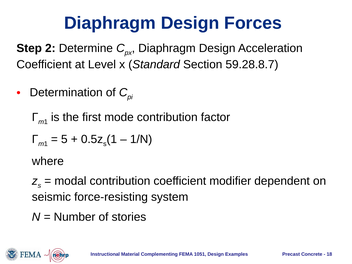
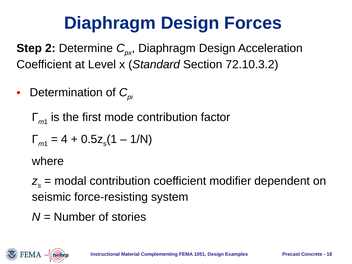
59.28.8.7: 59.28.8.7 -> 72.10.3.2
5: 5 -> 4
